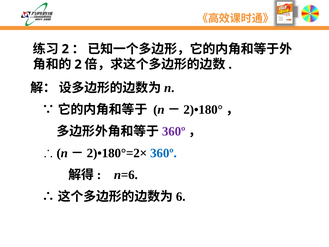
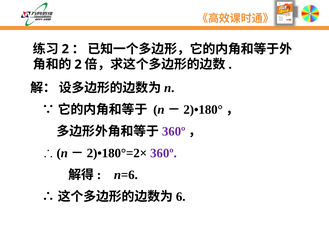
360º at (163, 153) colour: blue -> purple
